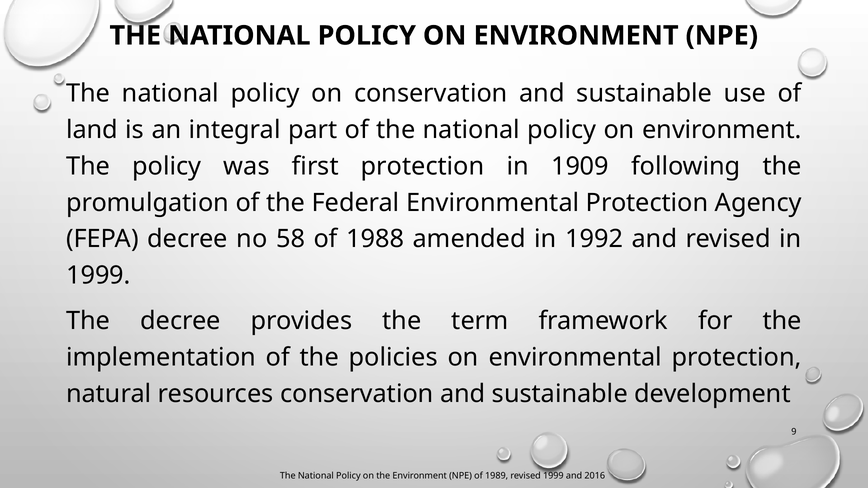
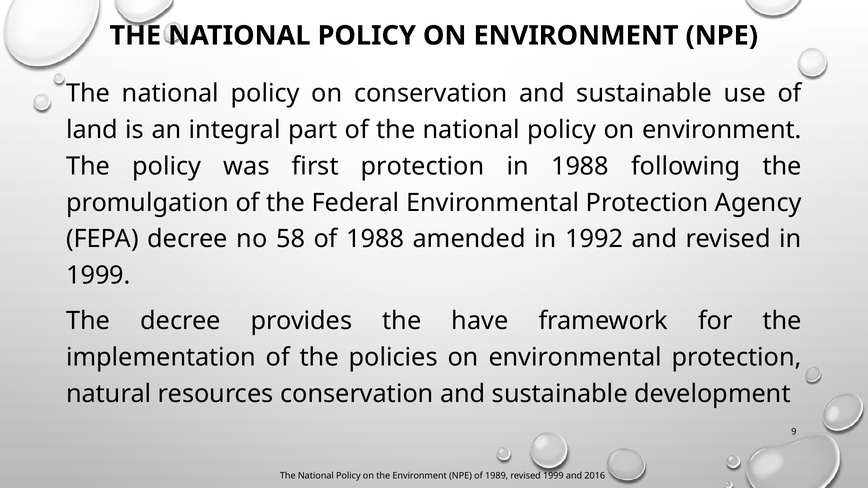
in 1909: 1909 -> 1988
term: term -> have
